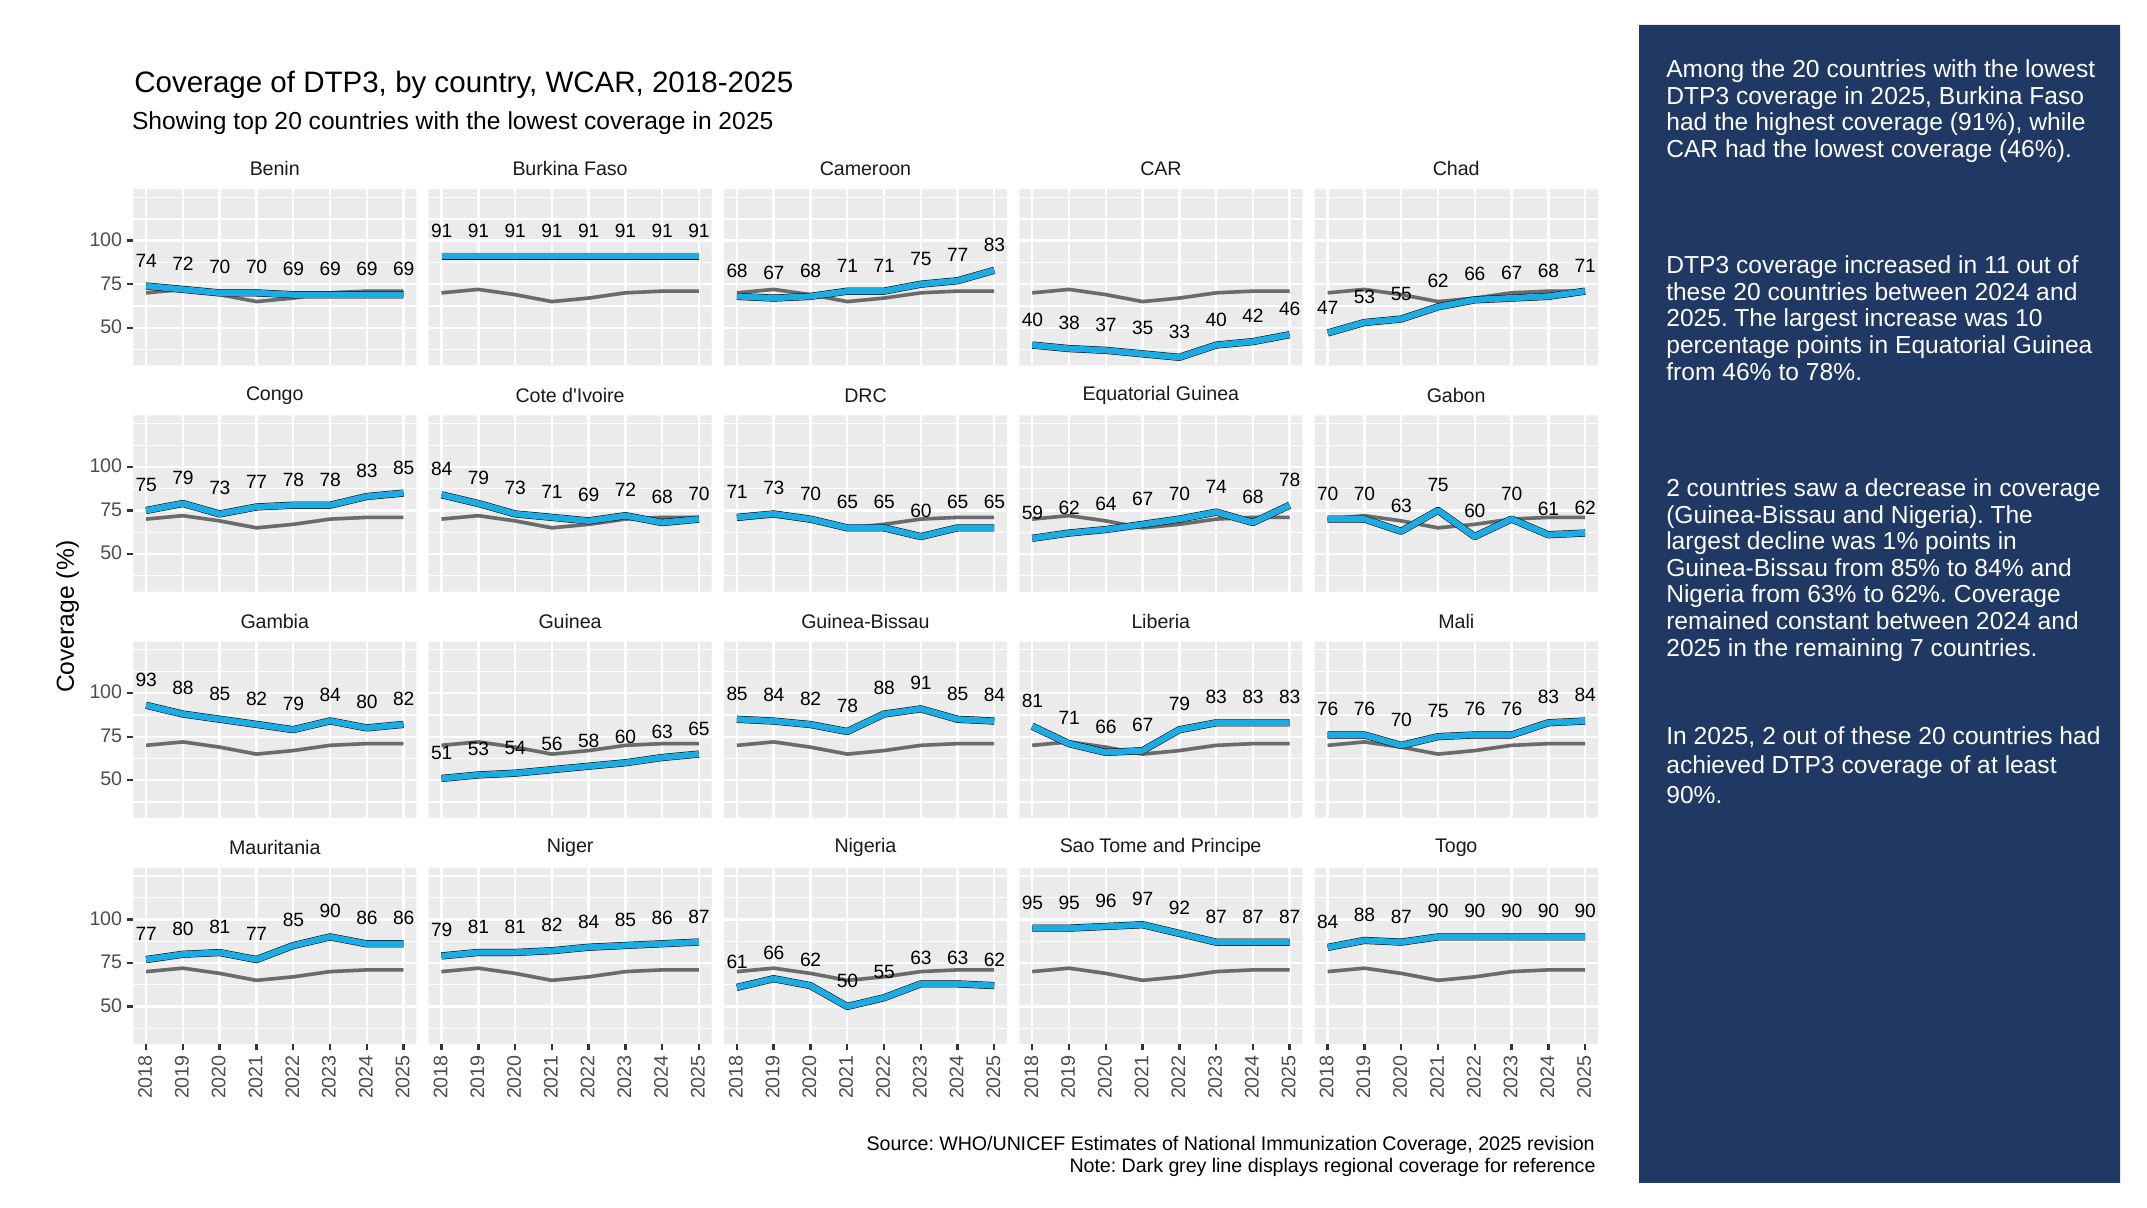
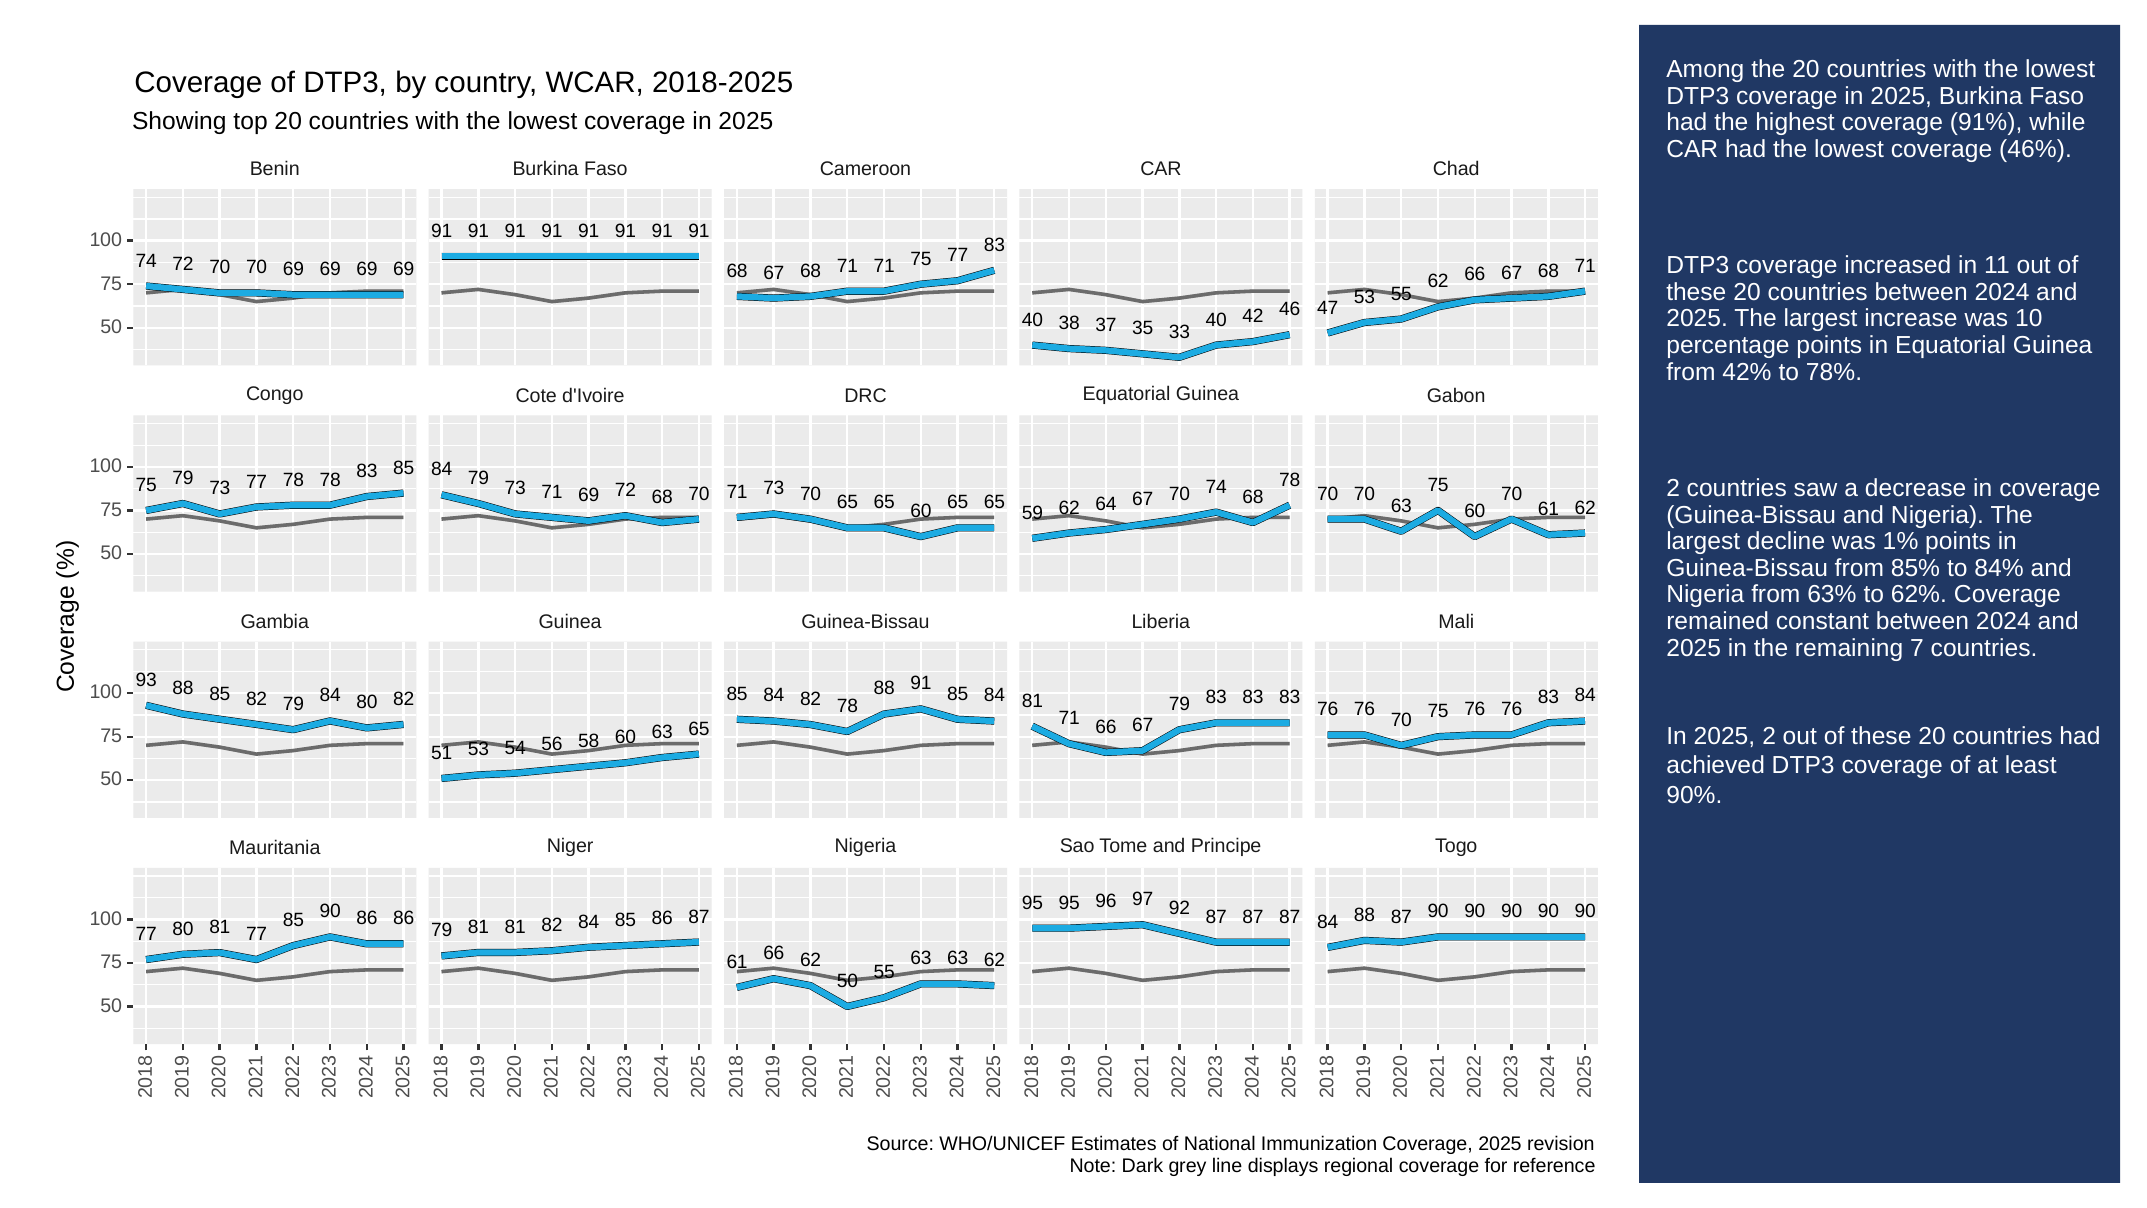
from 46%: 46% -> 42%
